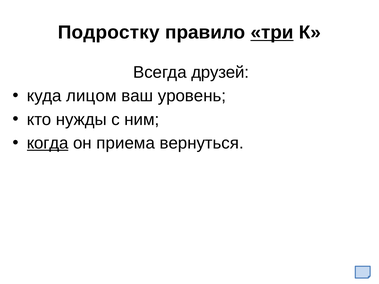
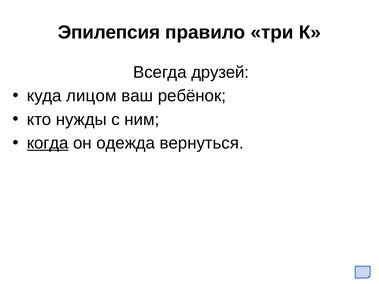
Подростку: Подростку -> Эпилепсия
три underline: present -> none
уровень: уровень -> ребёнок
приема: приема -> одежда
